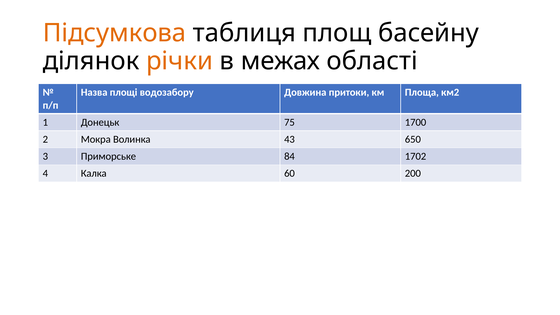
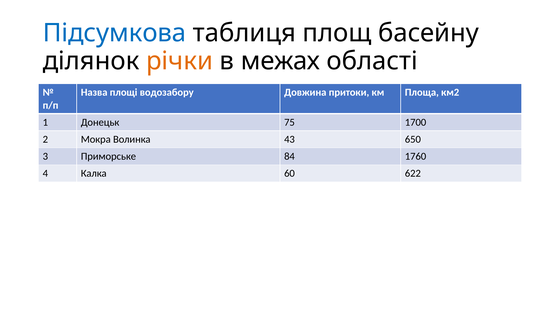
Підсумкова colour: orange -> blue
1702: 1702 -> 1760
200: 200 -> 622
